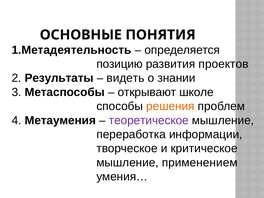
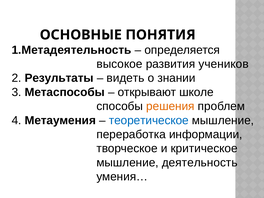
позицию: позицию -> высокое
проектов: проектов -> учеников
теоретическое colour: purple -> blue
применением: применением -> деятельность
